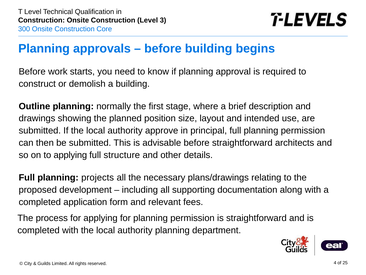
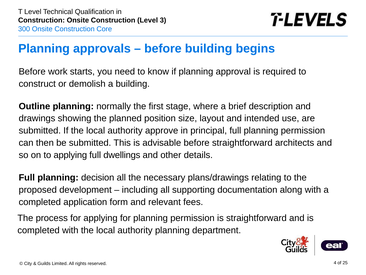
structure: structure -> dwellings
projects: projects -> decision
